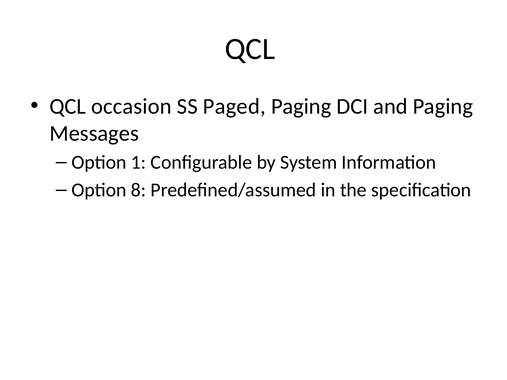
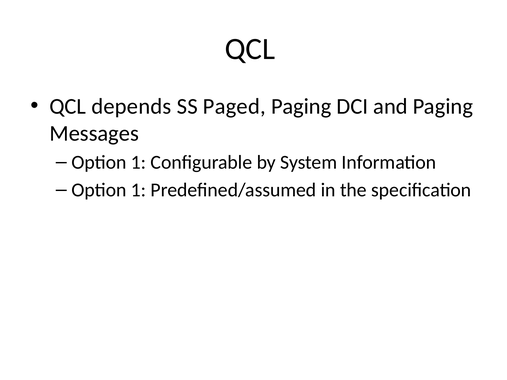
occasion: occasion -> depends
8 at (139, 190): 8 -> 1
